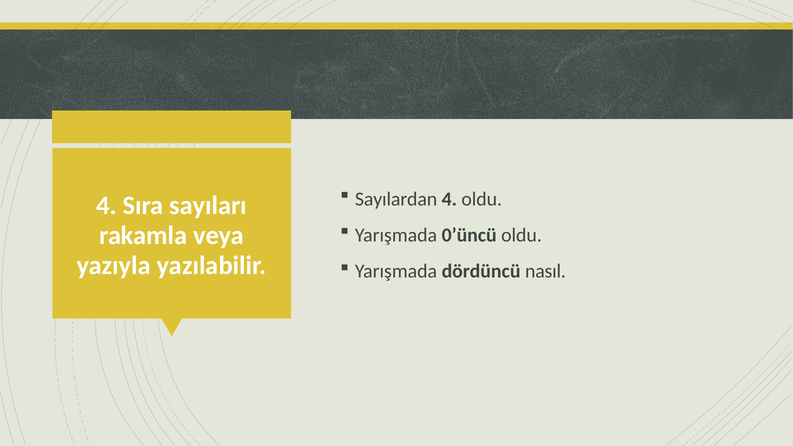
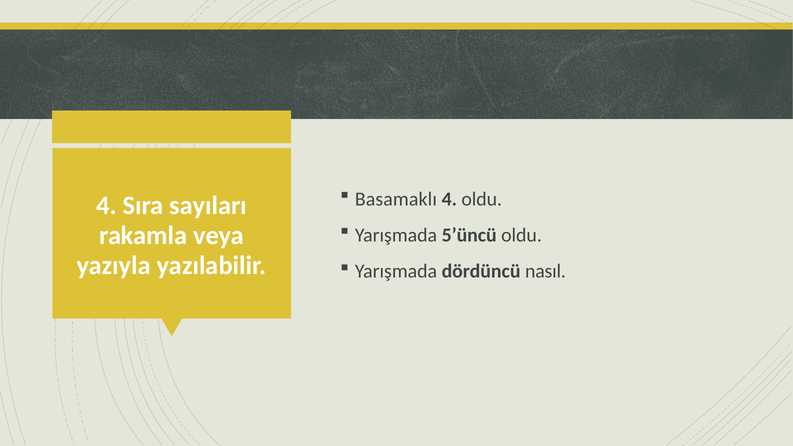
Sayılardan: Sayılardan -> Basamaklı
0’üncü: 0’üncü -> 5’üncü
